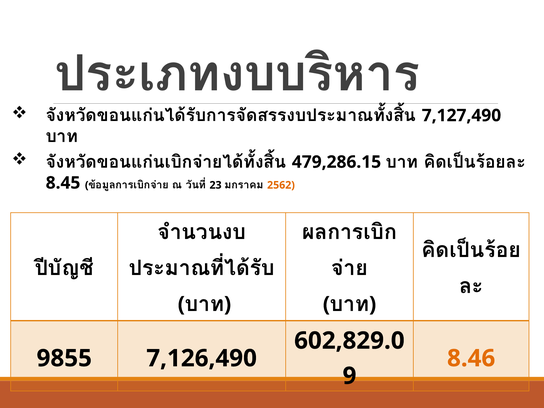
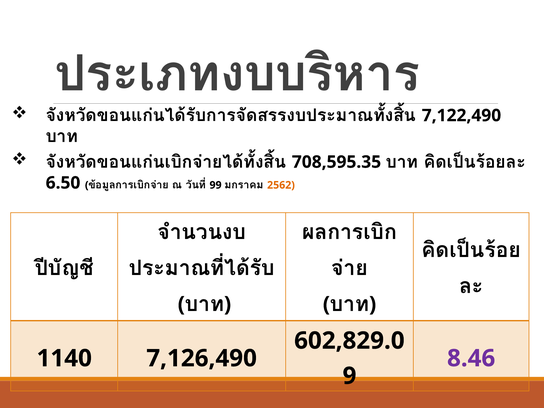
7,127,490: 7,127,490 -> 7,122,490
479,286.15: 479,286.15 -> 708,595.35
8.45: 8.45 -> 6.50
23: 23 -> 99
9855: 9855 -> 1140
8.46 colour: orange -> purple
